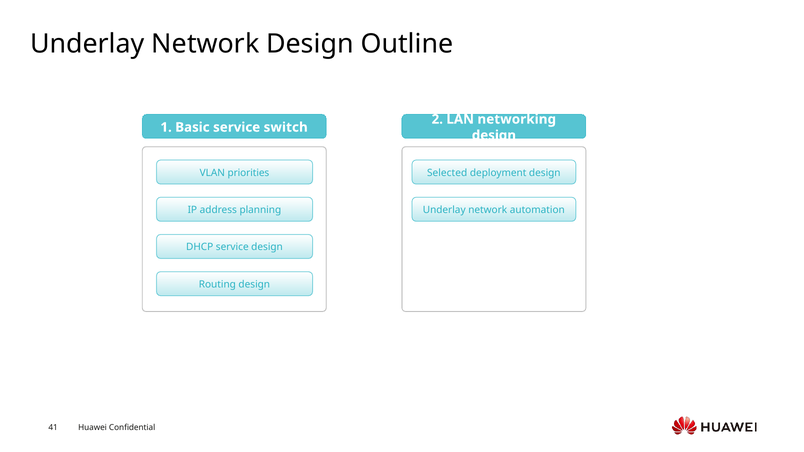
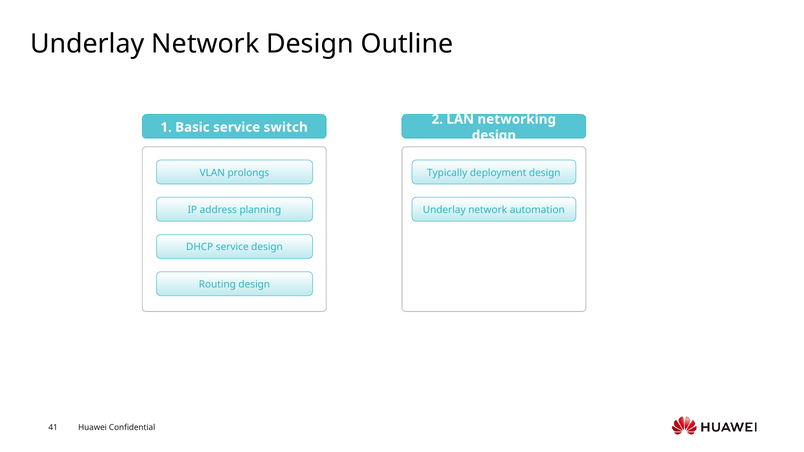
priorities: priorities -> prolongs
Selected: Selected -> Typically
